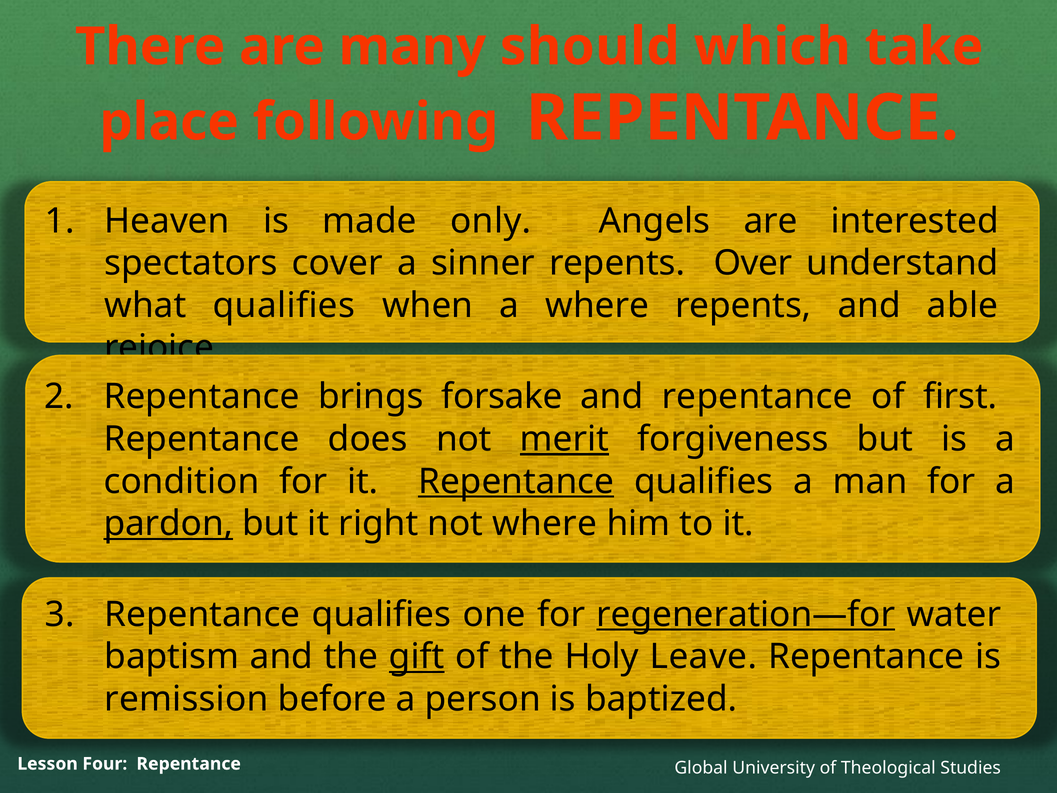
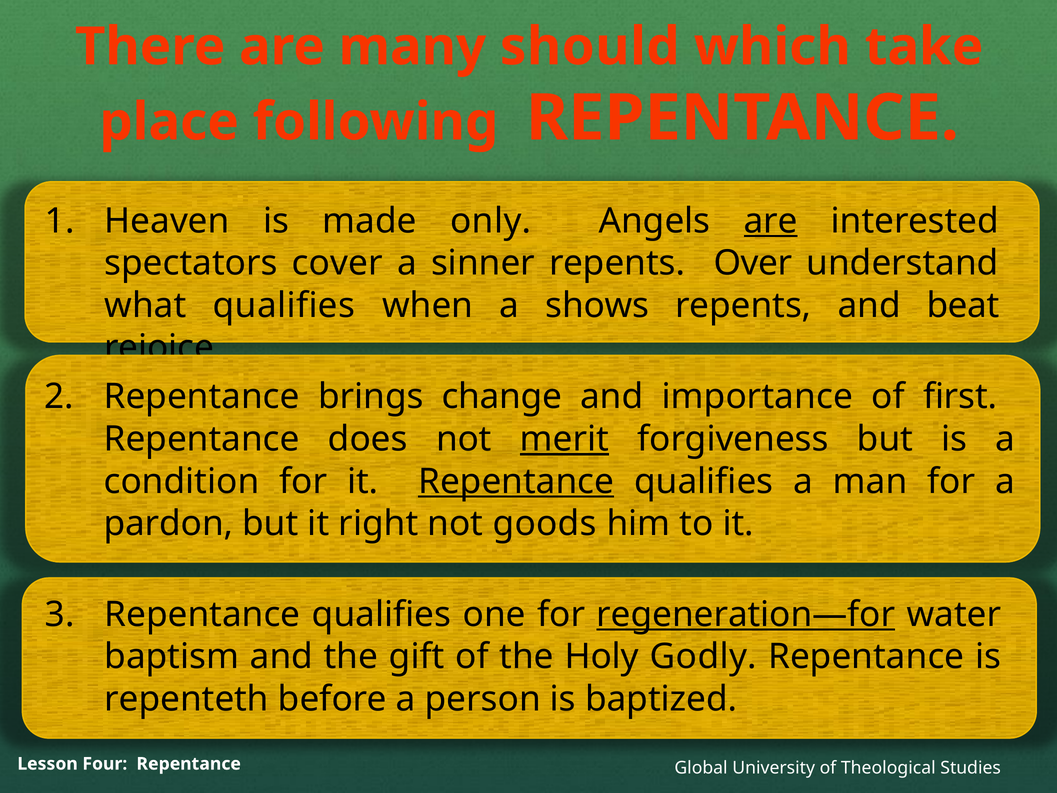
are at (771, 221) underline: none -> present
a where: where -> shows
able: able -> beat
forsake: forsake -> change
and repentance: repentance -> importance
pardon underline: present -> none
not where: where -> goods
gift underline: present -> none
Leave: Leave -> Godly
remission: remission -> repenteth
